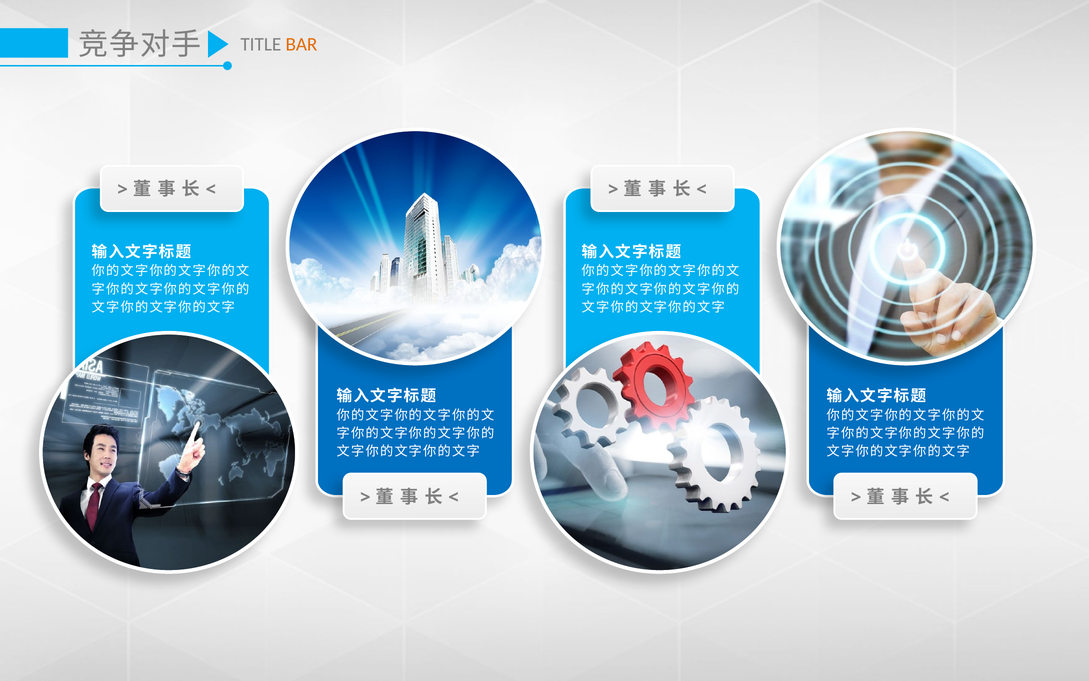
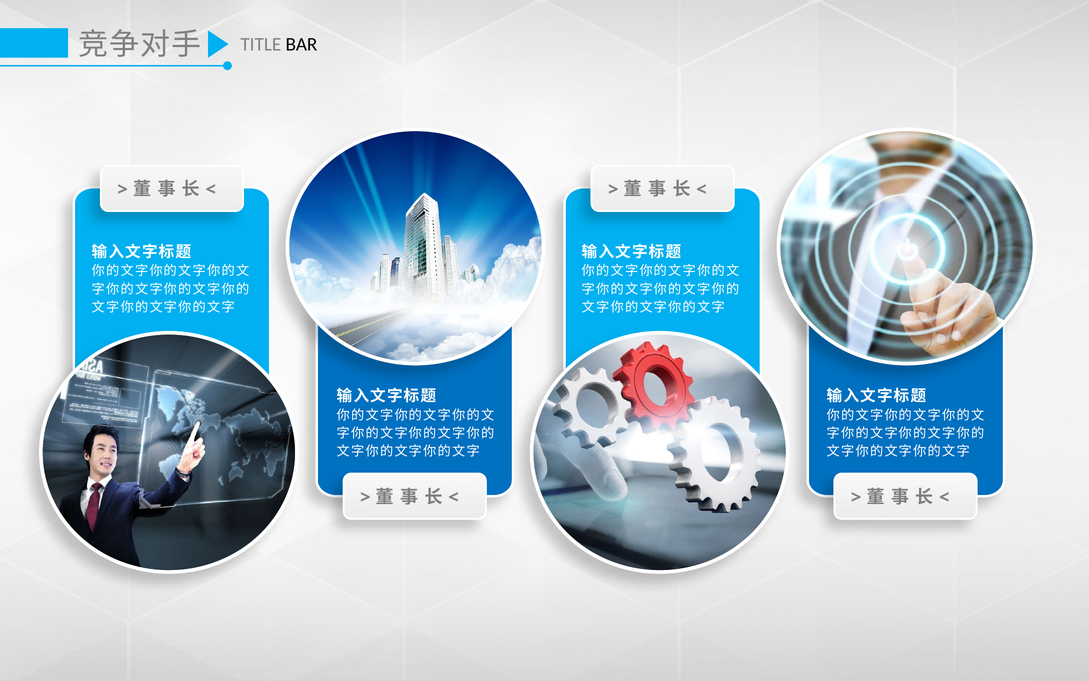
BAR colour: orange -> black
